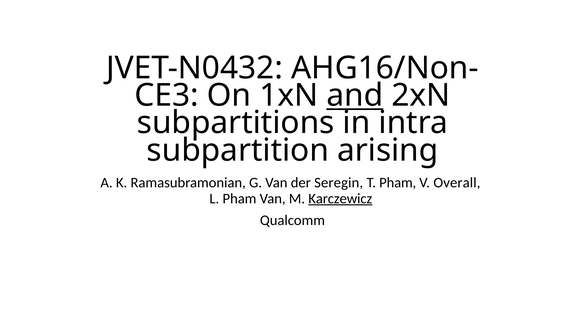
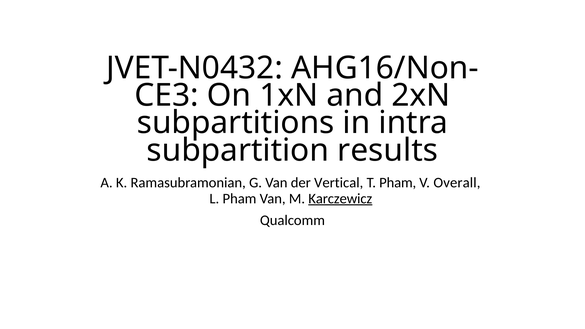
and underline: present -> none
arising: arising -> results
Seregin: Seregin -> Vertical
